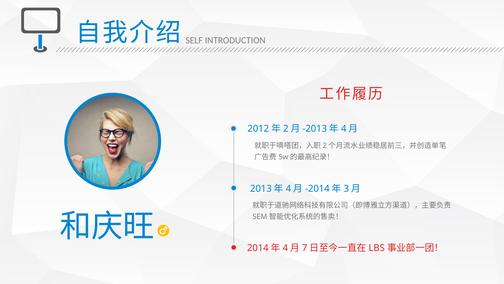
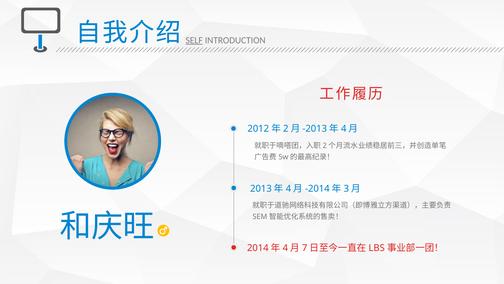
SELF underline: none -> present
